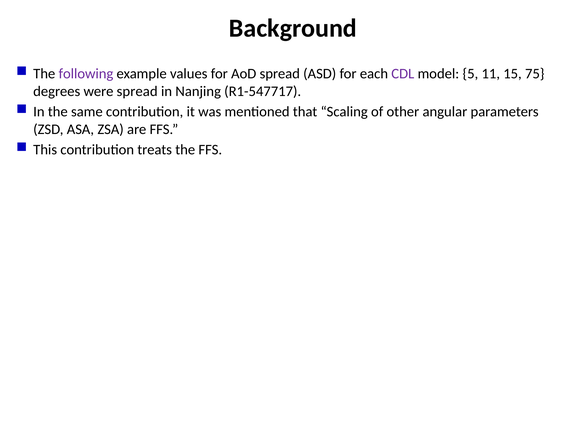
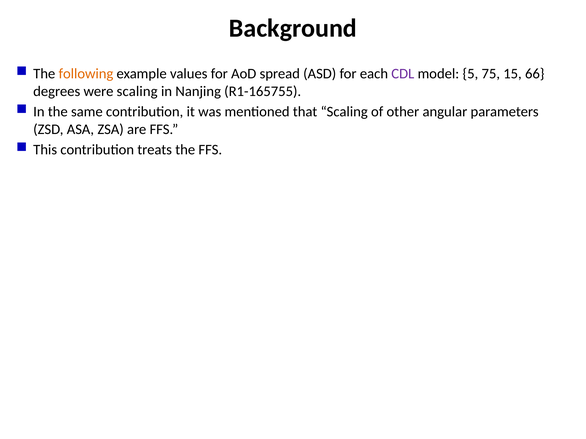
following colour: purple -> orange
11: 11 -> 75
75: 75 -> 66
were spread: spread -> scaling
R1-547717: R1-547717 -> R1-165755
